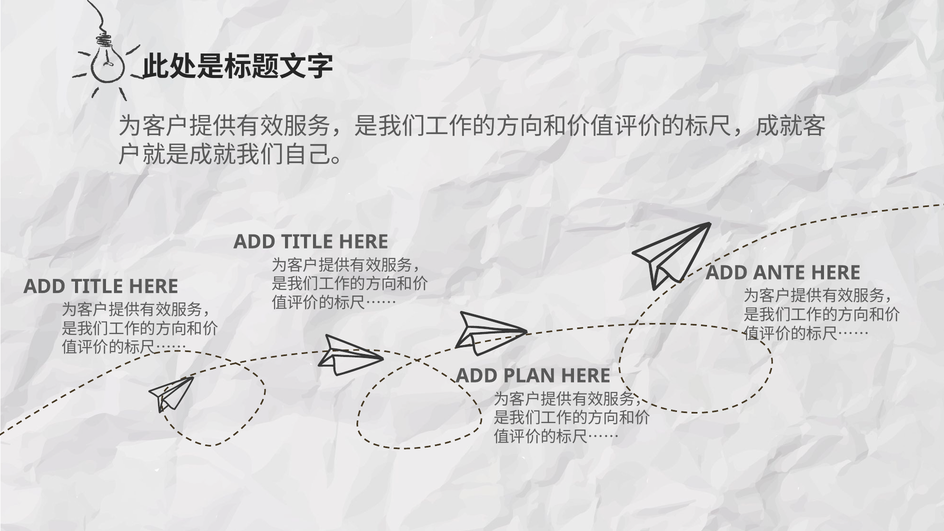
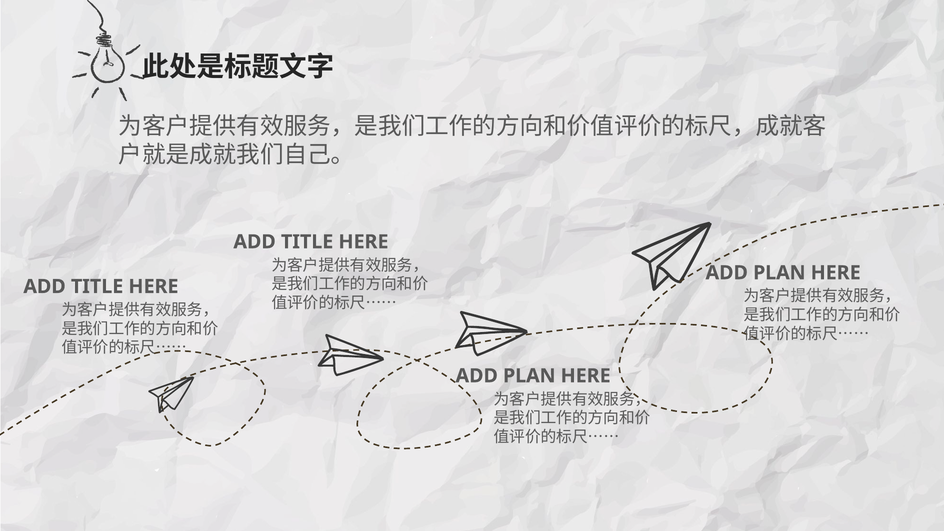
ANTE at (779, 273): ANTE -> PLAN
